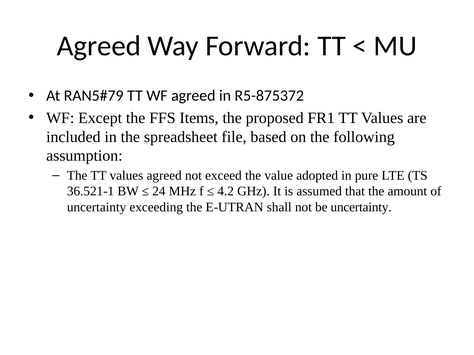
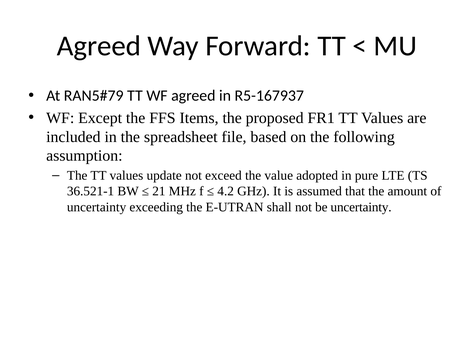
R5-875372: R5-875372 -> R5-167937
values agreed: agreed -> update
24: 24 -> 21
